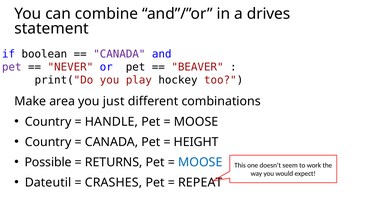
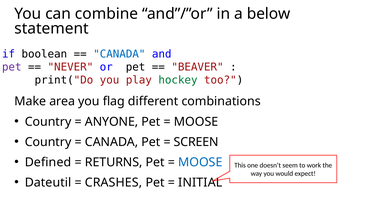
drives: drives -> below
CANADA at (119, 54) colour: purple -> blue
hockey colour: black -> green
just: just -> flag
HANDLE: HANDLE -> ANYONE
HEIGHT: HEIGHT -> SCREEN
Possible: Possible -> Defined
REPEAT: REPEAT -> INITIAL
